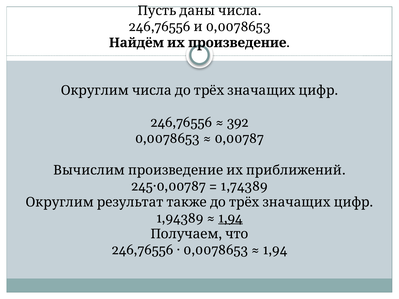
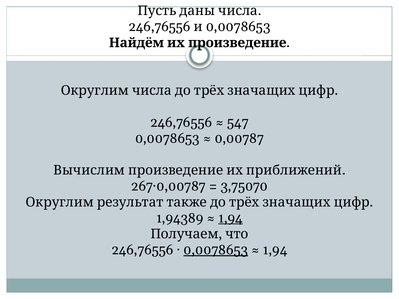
392: 392 -> 547
245·0,00787: 245·0,00787 -> 267·0,00787
1,74389: 1,74389 -> 3,75070
0,0078653 at (216, 250) underline: none -> present
